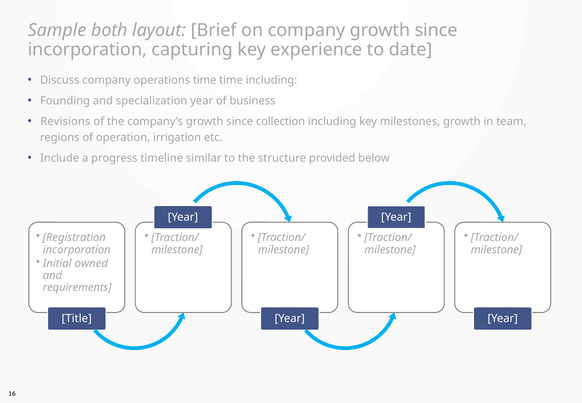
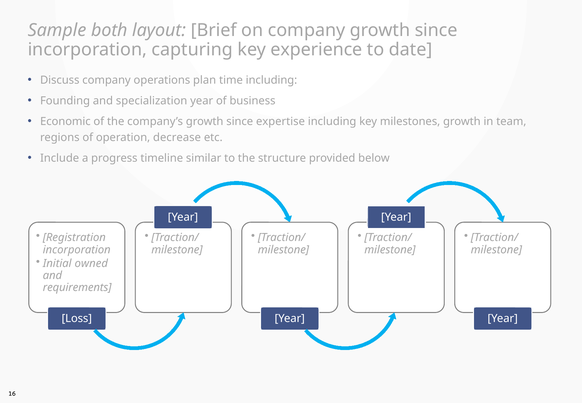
operations time: time -> plan
Revisions: Revisions -> Economic
collection: collection -> expertise
irrigation: irrigation -> decrease
Title: Title -> Loss
